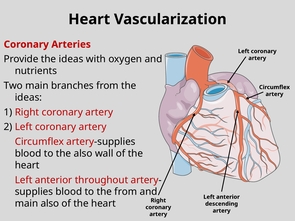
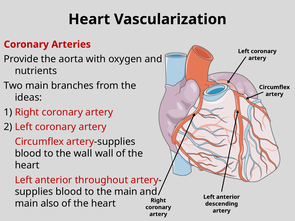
Provide the ideas: ideas -> aorta
the also: also -> wall
the from: from -> main
